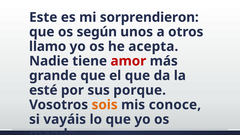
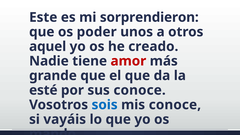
según: según -> poder
llamo: llamo -> aquel
acepta: acepta -> creado
sus porque: porque -> conoce
sois colour: orange -> blue
